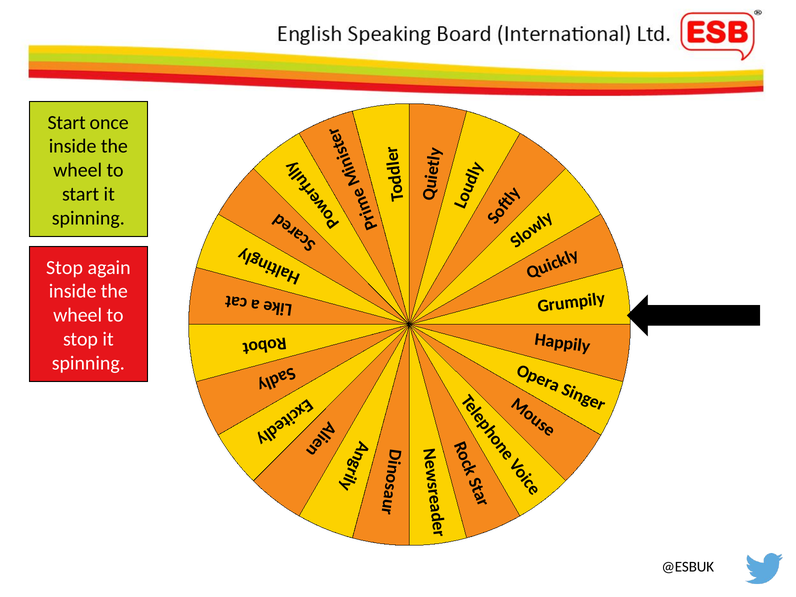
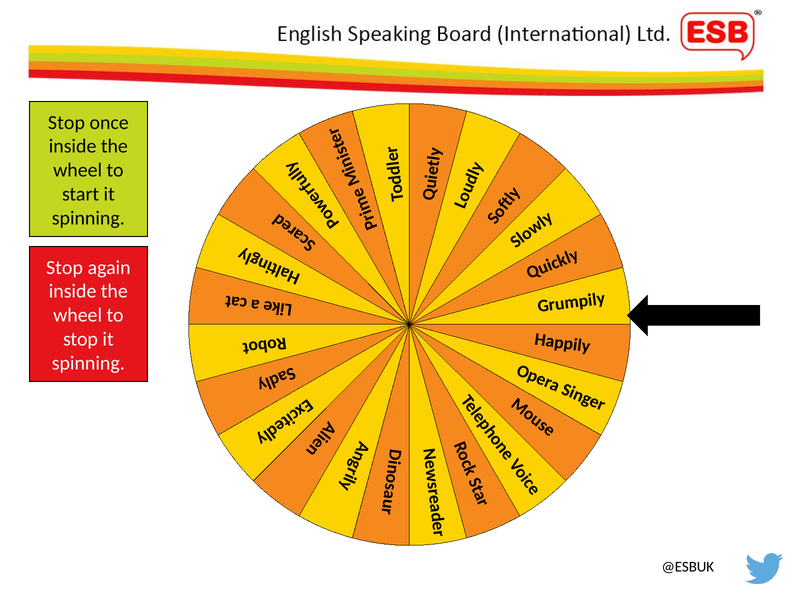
Start at (67, 123): Start -> Stop
